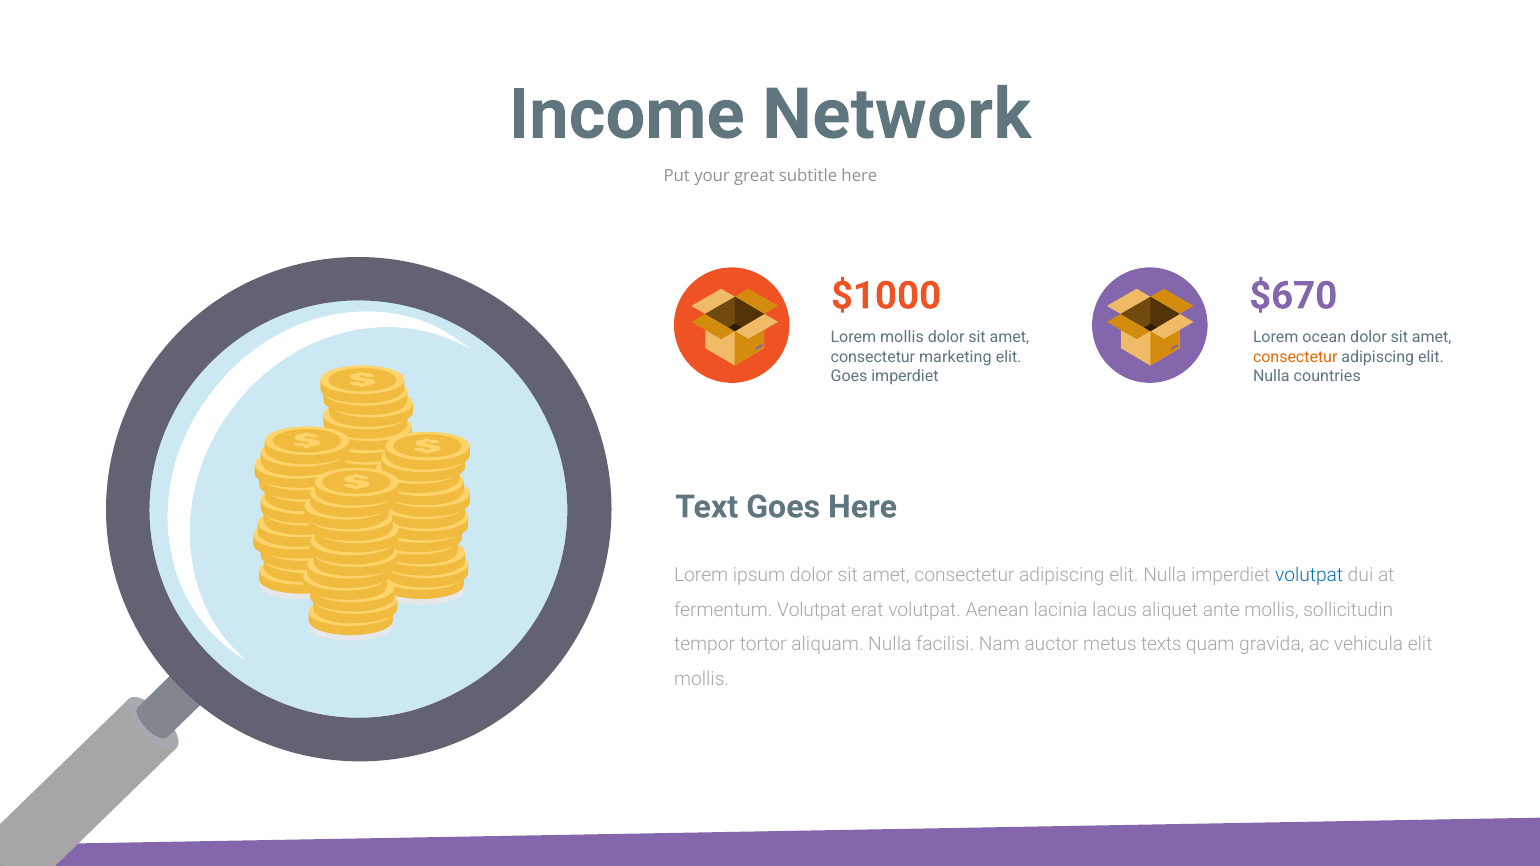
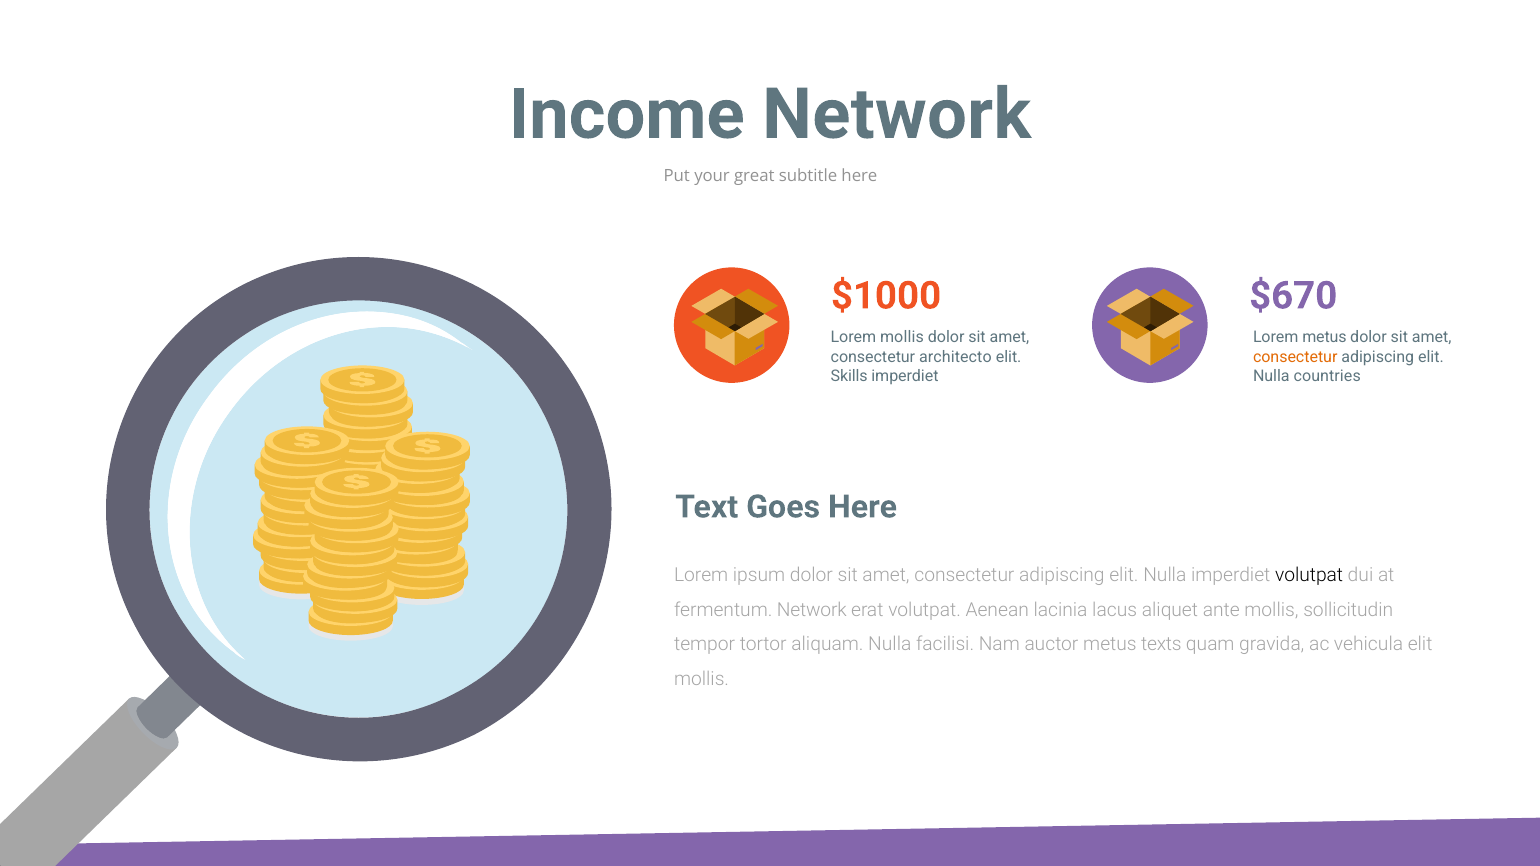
Lorem ocean: ocean -> metus
marketing: marketing -> architecto
Goes at (849, 376): Goes -> Skills
volutpat at (1309, 575) colour: blue -> black
fermentum Volutpat: Volutpat -> Network
